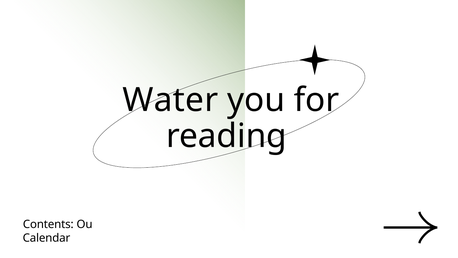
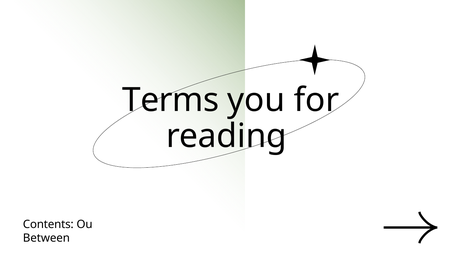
Water: Water -> Terms
Calendar: Calendar -> Between
